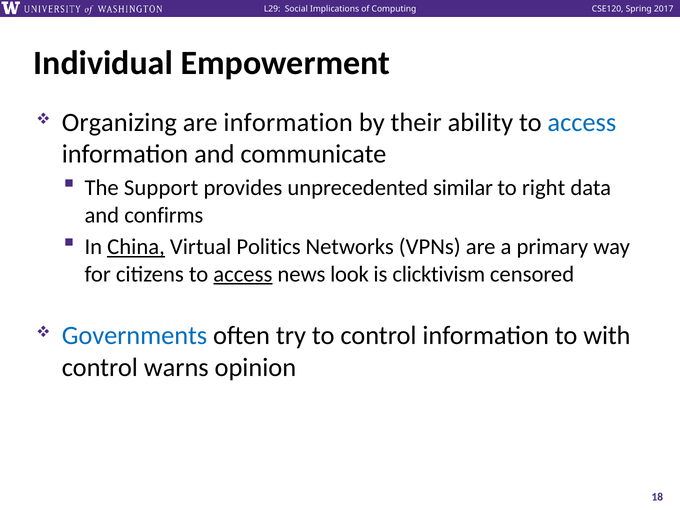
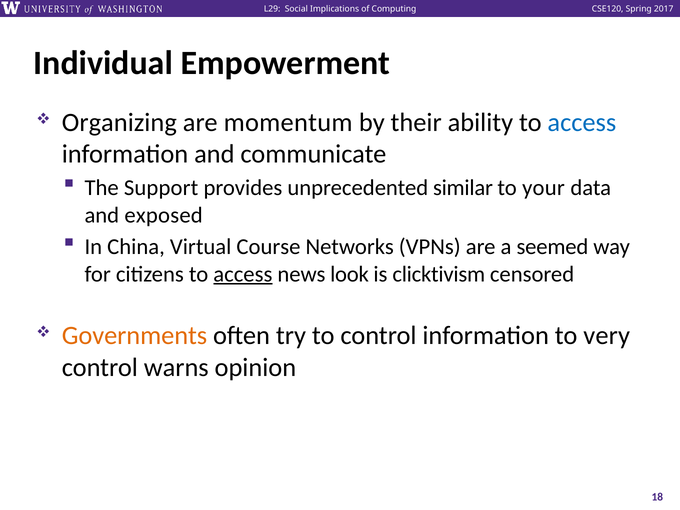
are information: information -> momentum
right: right -> your
confirms: confirms -> exposed
China underline: present -> none
Politics: Politics -> Course
primary: primary -> seemed
Governments colour: blue -> orange
with: with -> very
